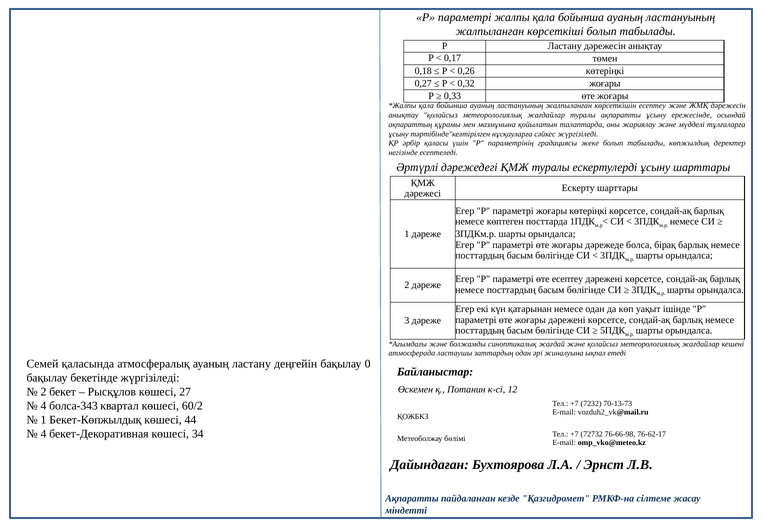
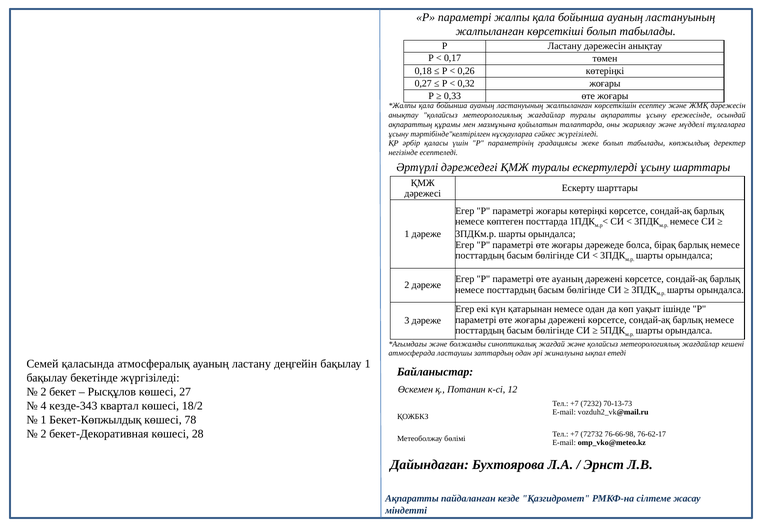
өте есептеу: есептеу -> ауаның
бақылау 0: 0 -> 1
болса-343: болса-343 -> кезде-343
60/2: 60/2 -> 18/2
44: 44 -> 78
4 at (43, 434): 4 -> 2
34: 34 -> 28
